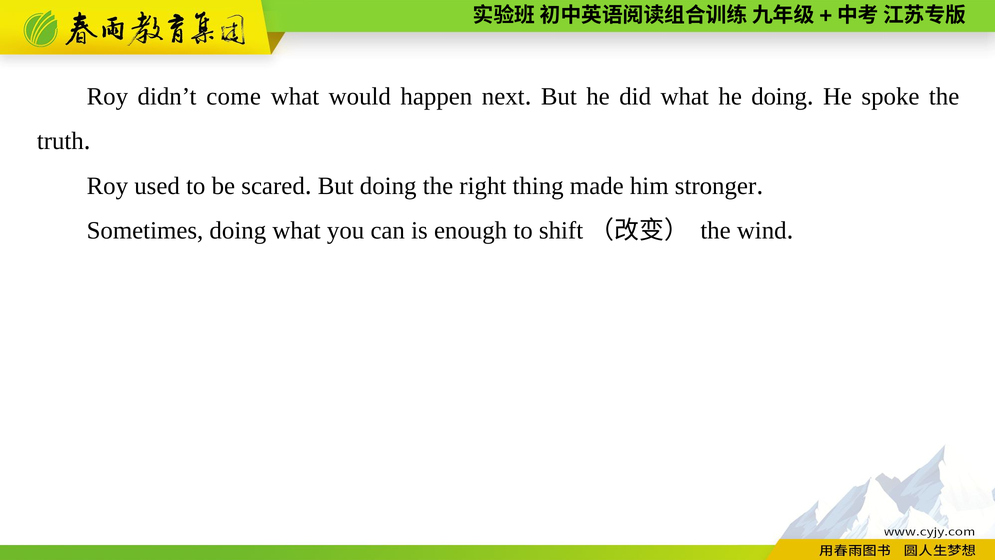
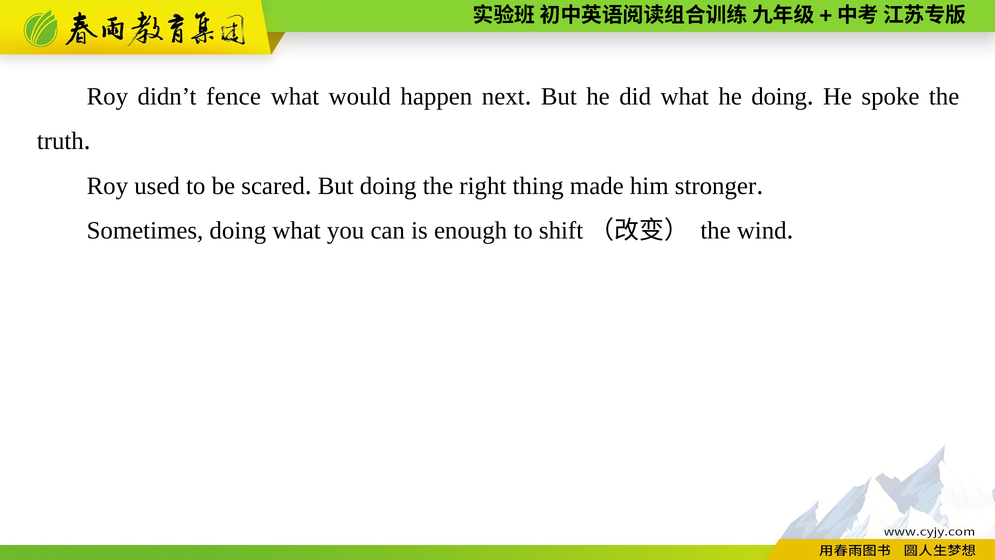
come: come -> fence
